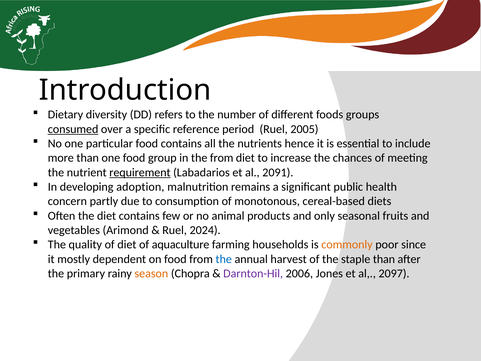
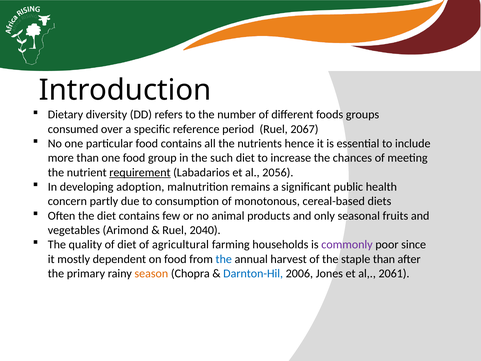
consumed underline: present -> none
2005: 2005 -> 2067
the from: from -> such
2091: 2091 -> 2056
2024: 2024 -> 2040
aquaculture: aquaculture -> agricultural
commonly colour: orange -> purple
Darnton-Hil colour: purple -> blue
2097: 2097 -> 2061
